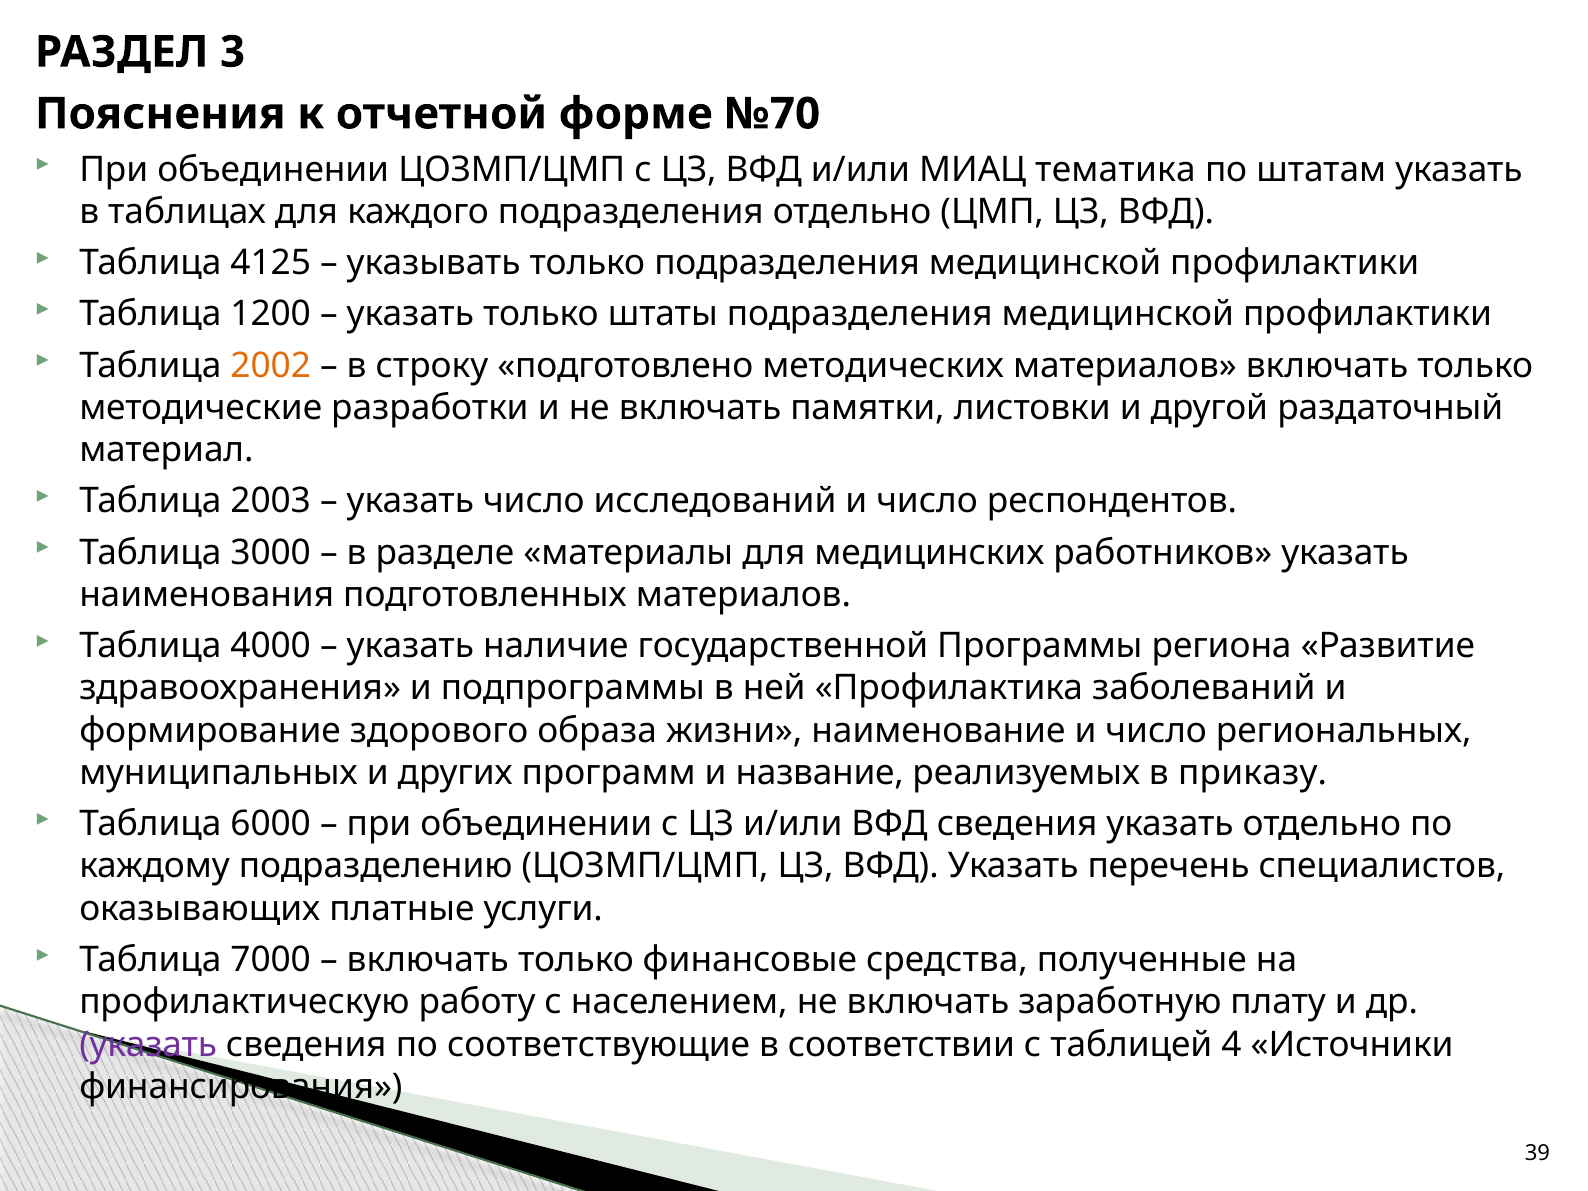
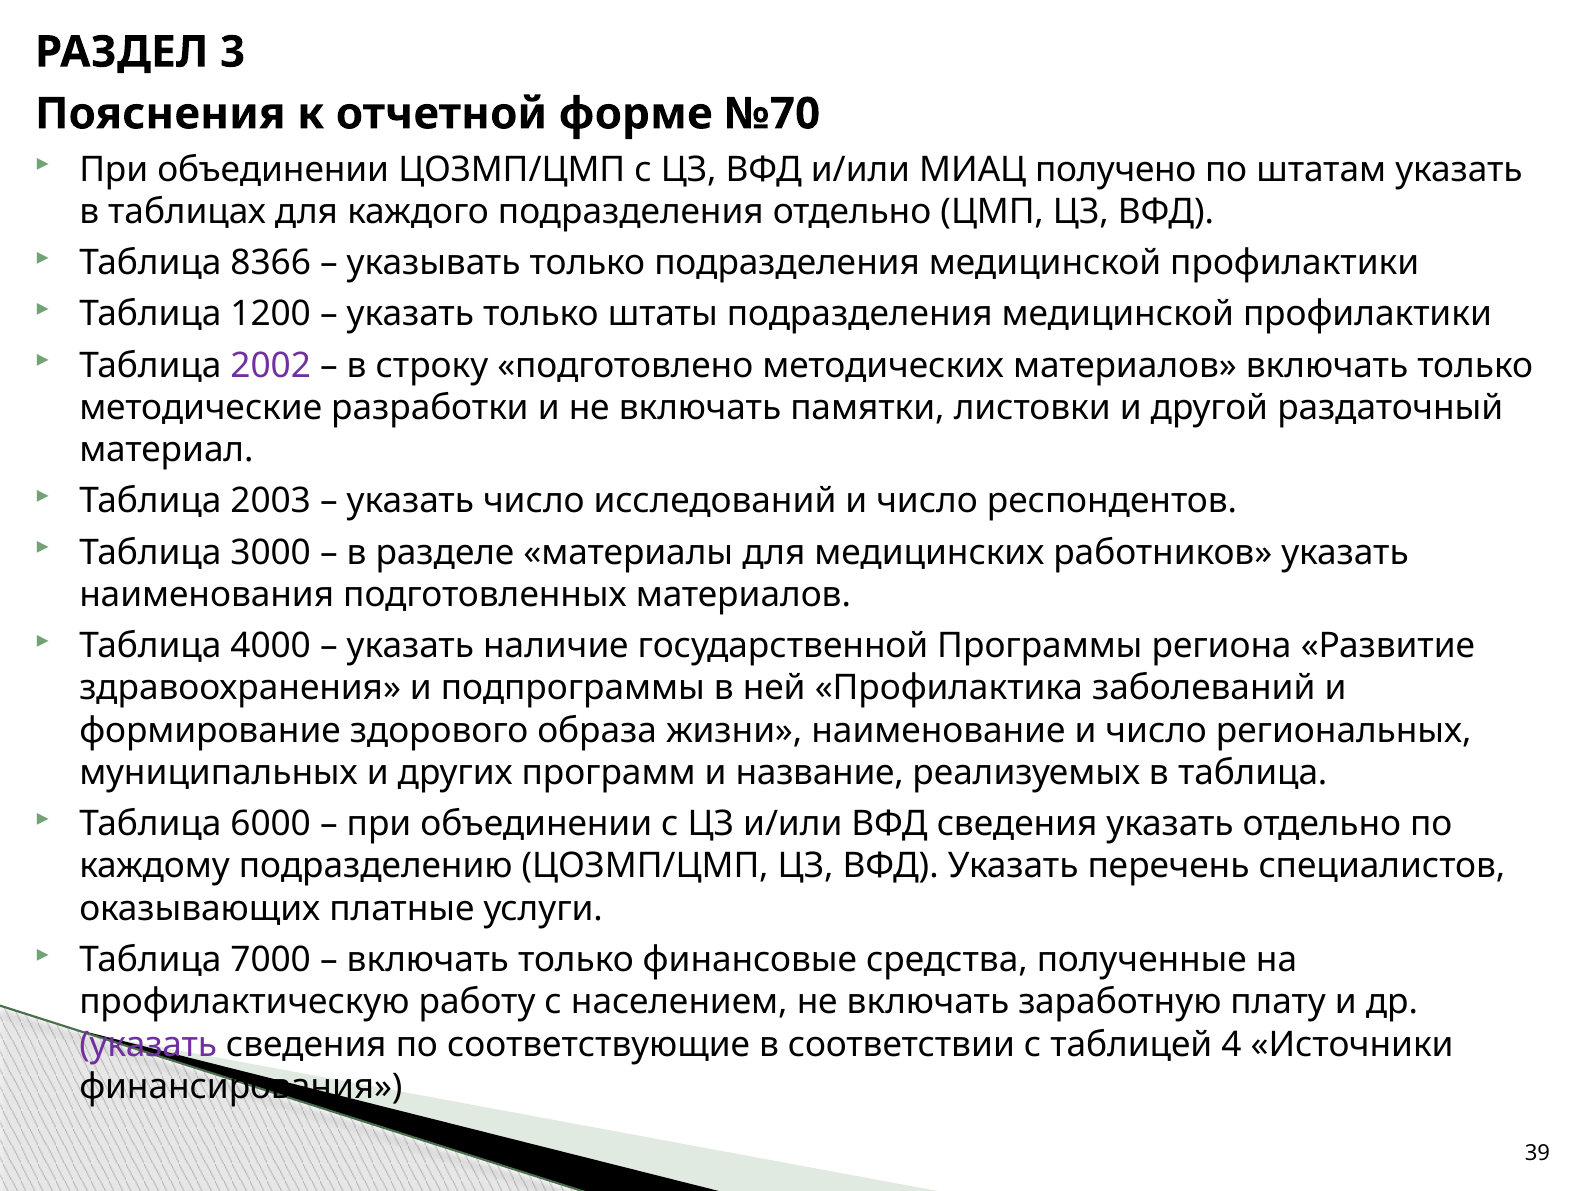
тематика: тематика -> получено
4125: 4125 -> 8366
2002 colour: orange -> purple
в приказу: приказу -> таблица
